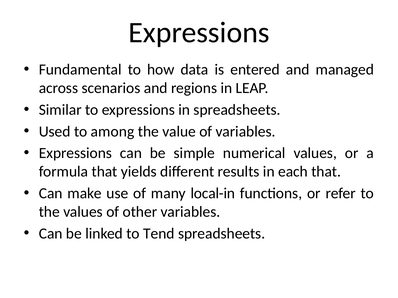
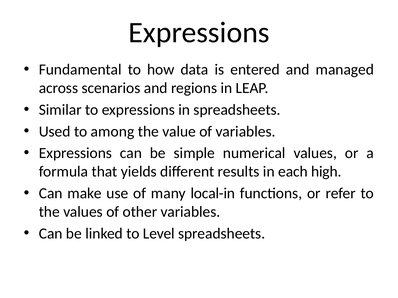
each that: that -> high
Tend: Tend -> Level
